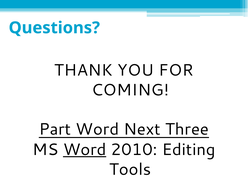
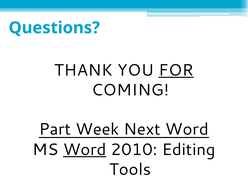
FOR underline: none -> present
Part Word: Word -> Week
Next Three: Three -> Word
